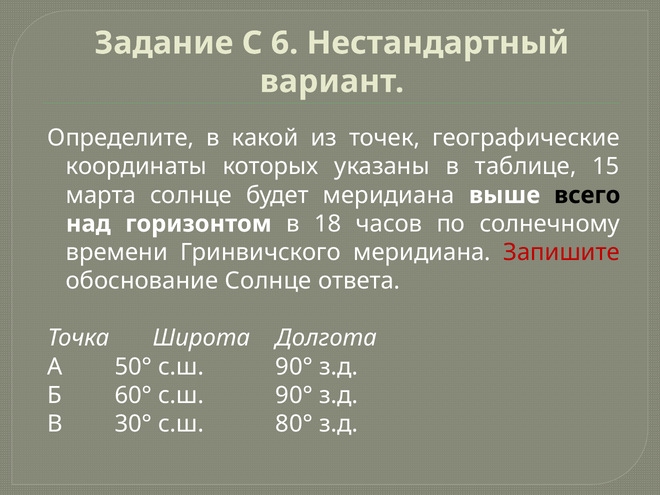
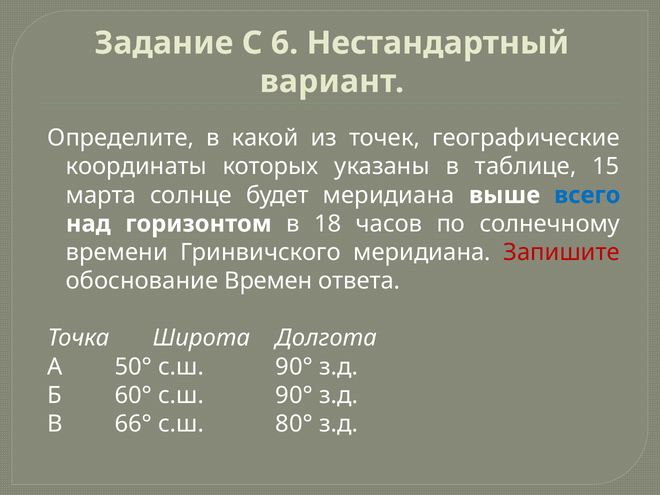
всего colour: black -> blue
обоснование Солнце: Солнце -> Времен
30°: 30° -> 66°
